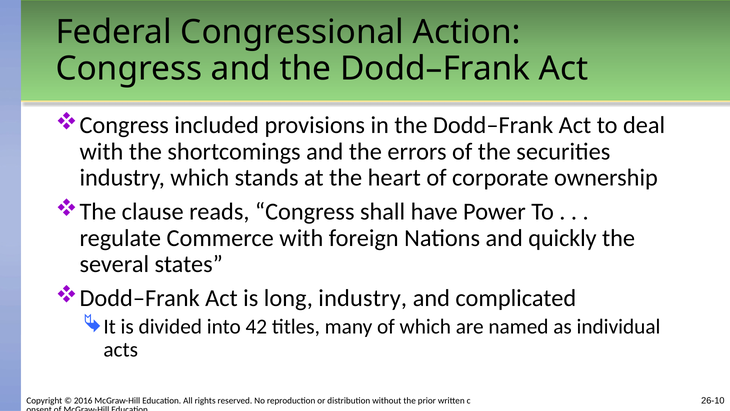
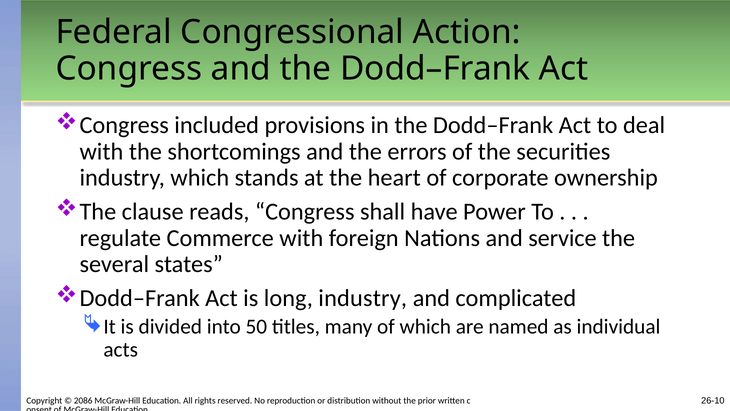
quickly: quickly -> service
42: 42 -> 50
2016: 2016 -> 2086
